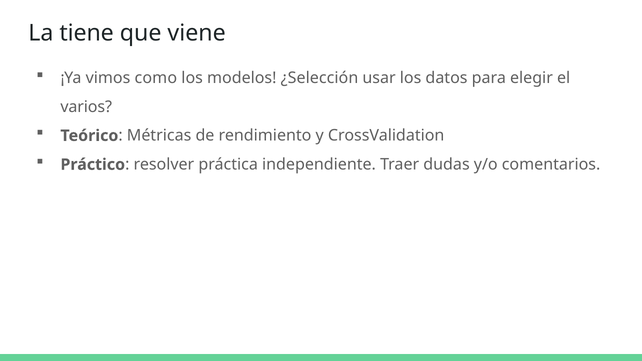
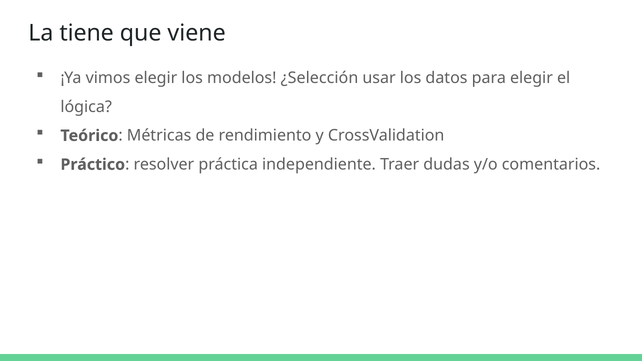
vimos como: como -> elegir
varios: varios -> lógica
